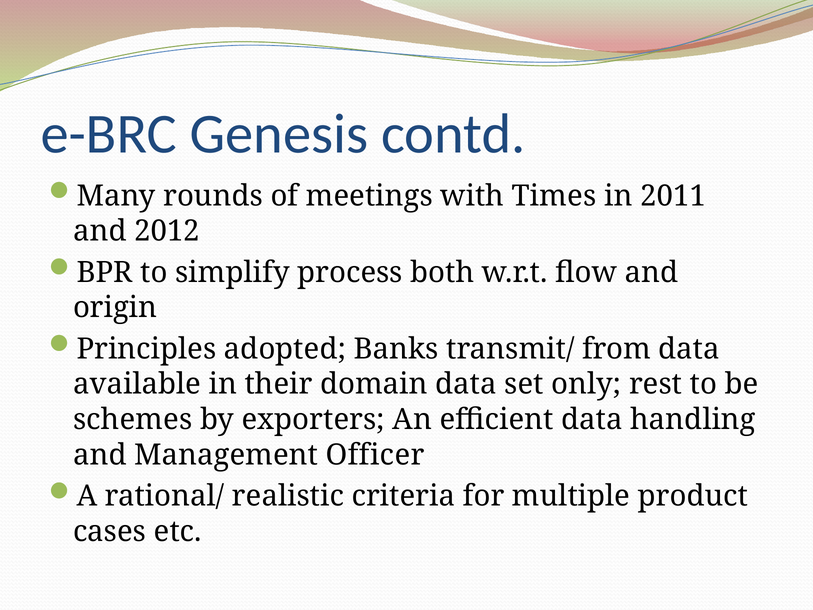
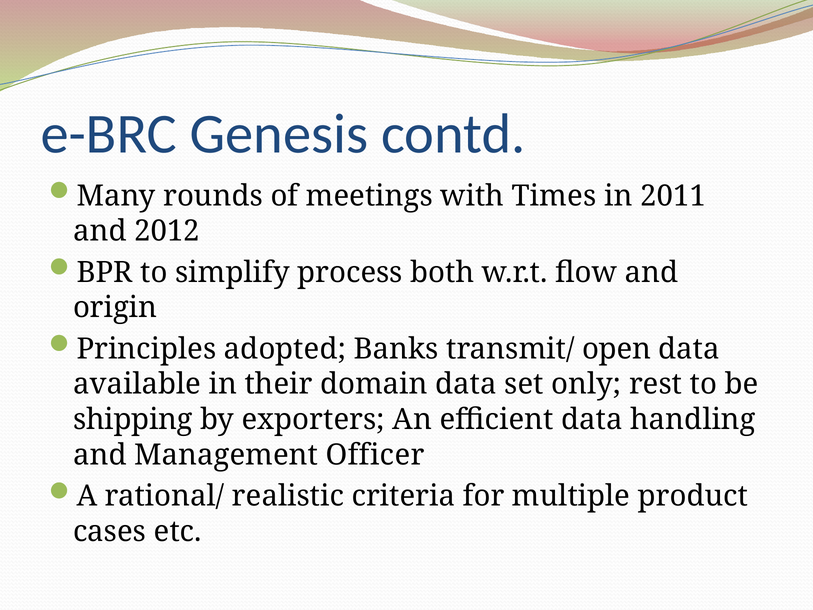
from: from -> open
schemes: schemes -> shipping
